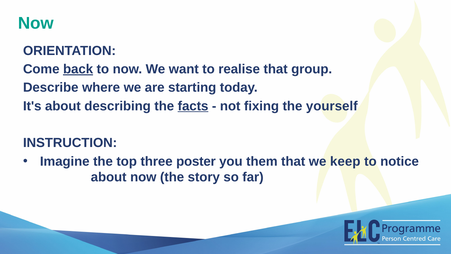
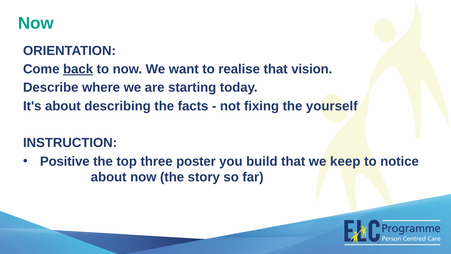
group: group -> vision
facts underline: present -> none
Imagine: Imagine -> Positive
them: them -> build
